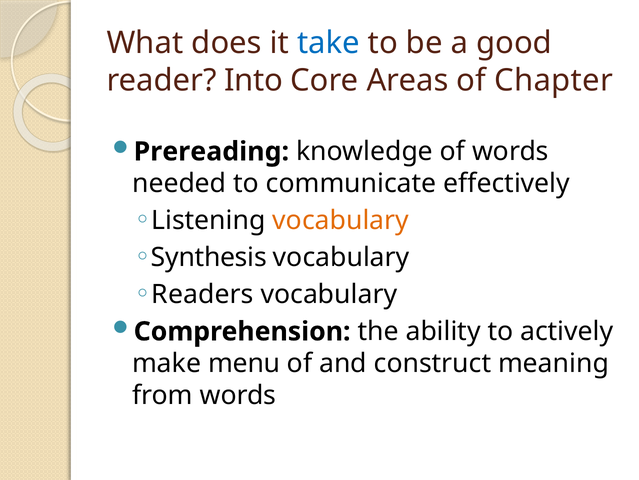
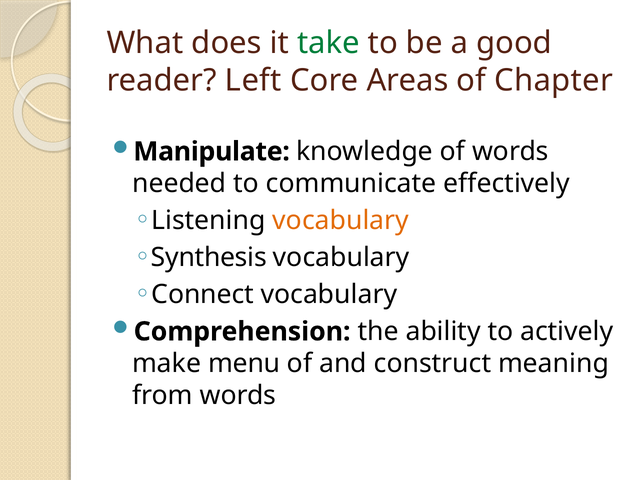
take colour: blue -> green
Into: Into -> Left
Prereading: Prereading -> Manipulate
Readers: Readers -> Connect
